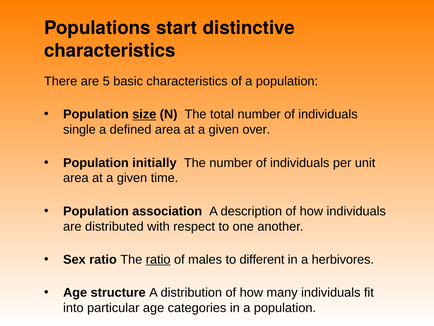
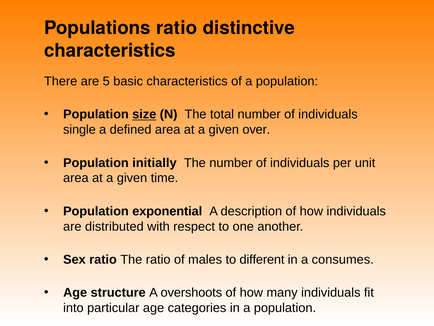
Populations start: start -> ratio
association: association -> exponential
ratio at (158, 259) underline: present -> none
herbivores: herbivores -> consumes
distribution: distribution -> overshoots
